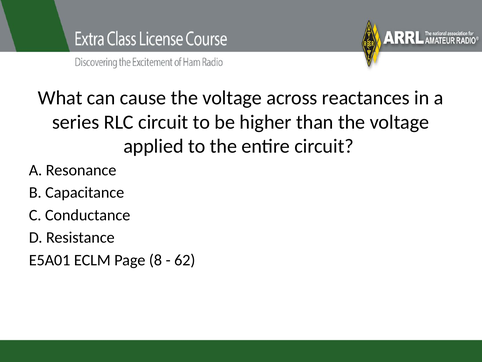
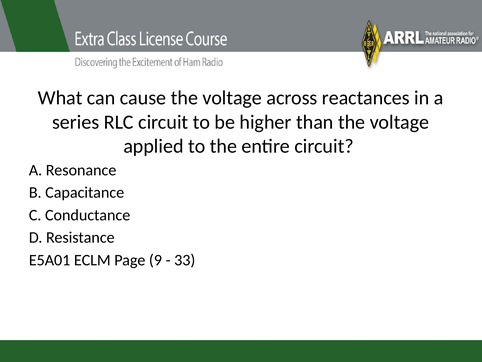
8: 8 -> 9
62: 62 -> 33
